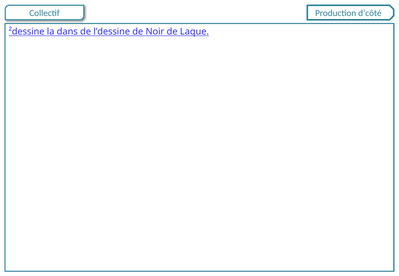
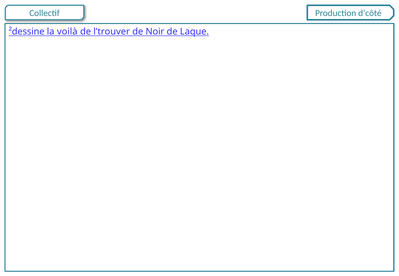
dans: dans -> voilà
l’dessine: l’dessine -> l’trouver
